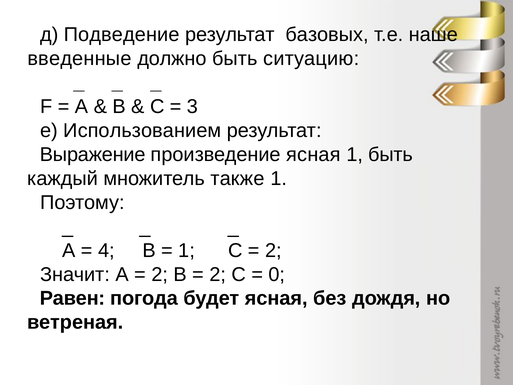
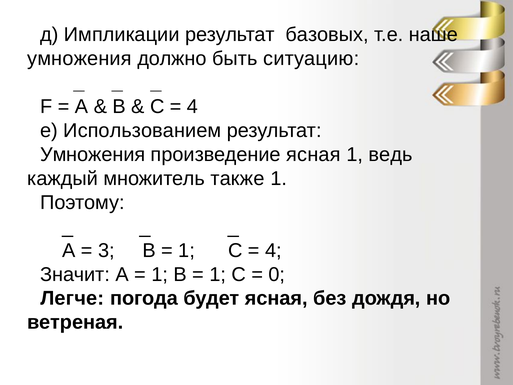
Подведение: Подведение -> Импликации
введенные at (80, 59): введенные -> умножения
3 at (193, 107): 3 -> 4
Выражение at (93, 154): Выражение -> Умножения
1 быть: быть -> ведь
4: 4 -> 3
2 at (273, 250): 2 -> 4
2 at (160, 274): 2 -> 1
2 at (218, 274): 2 -> 1
Равен: Равен -> Легче
